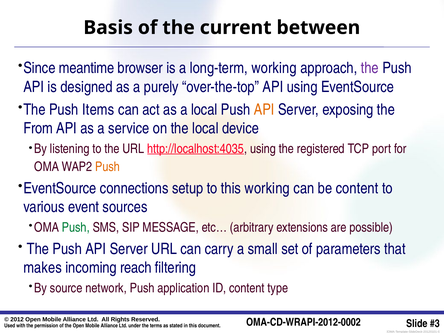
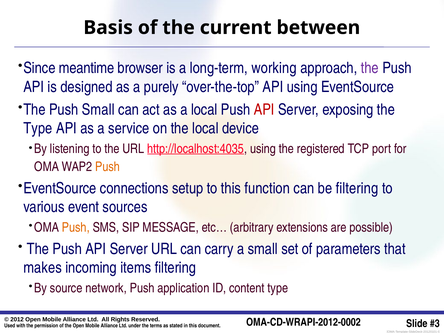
Push Items: Items -> Small
API at (264, 110) colour: orange -> red
From at (38, 128): From -> Type
this working: working -> function
be content: content -> filtering
Push at (76, 228) colour: green -> orange
reach: reach -> items
